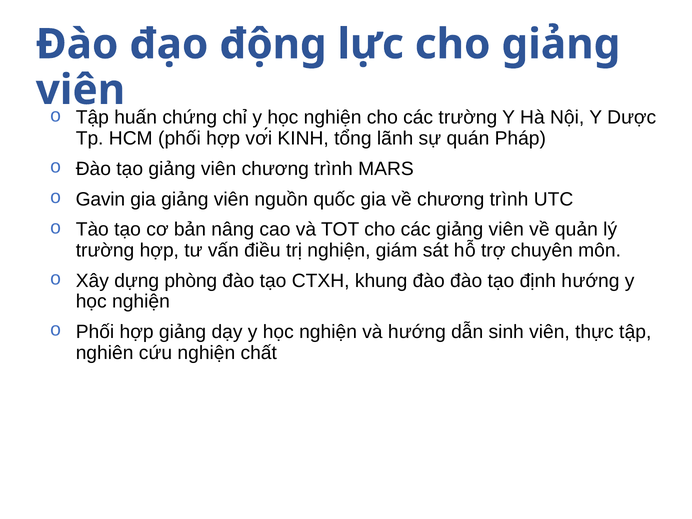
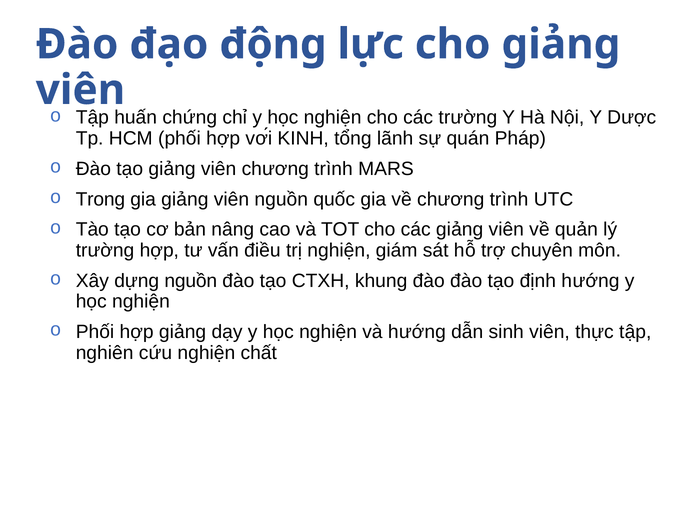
Gavin: Gavin -> Trong
dựng phòng: phòng -> nguồn
